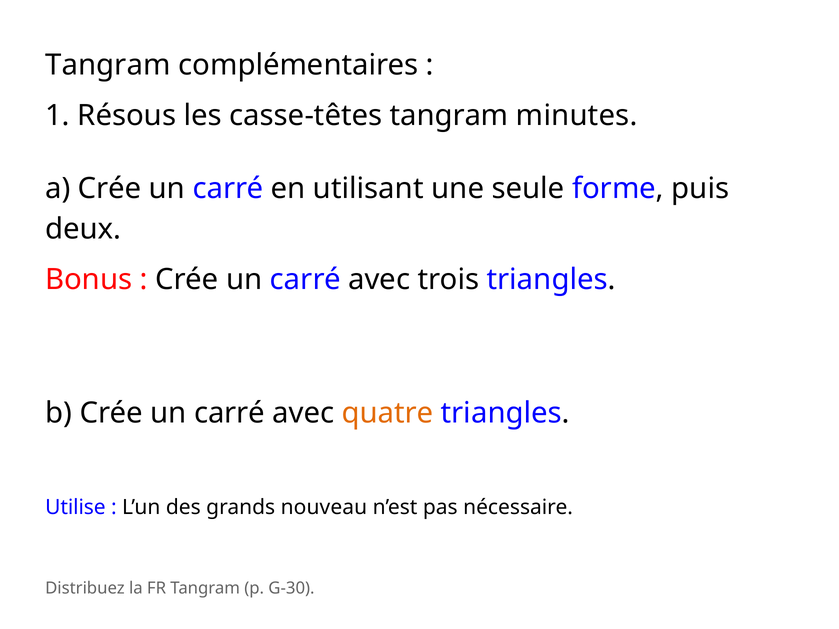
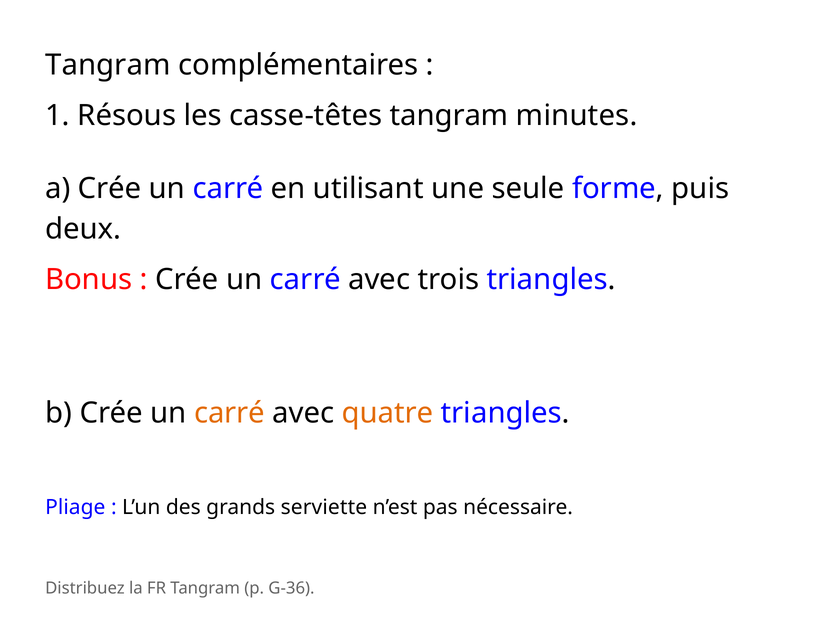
carré at (230, 413) colour: black -> orange
Utilise: Utilise -> Pliage
nouveau: nouveau -> serviette
G-30: G-30 -> G-36
